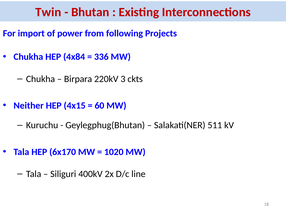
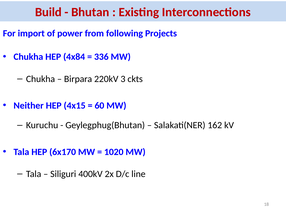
Twin: Twin -> Build
511: 511 -> 162
